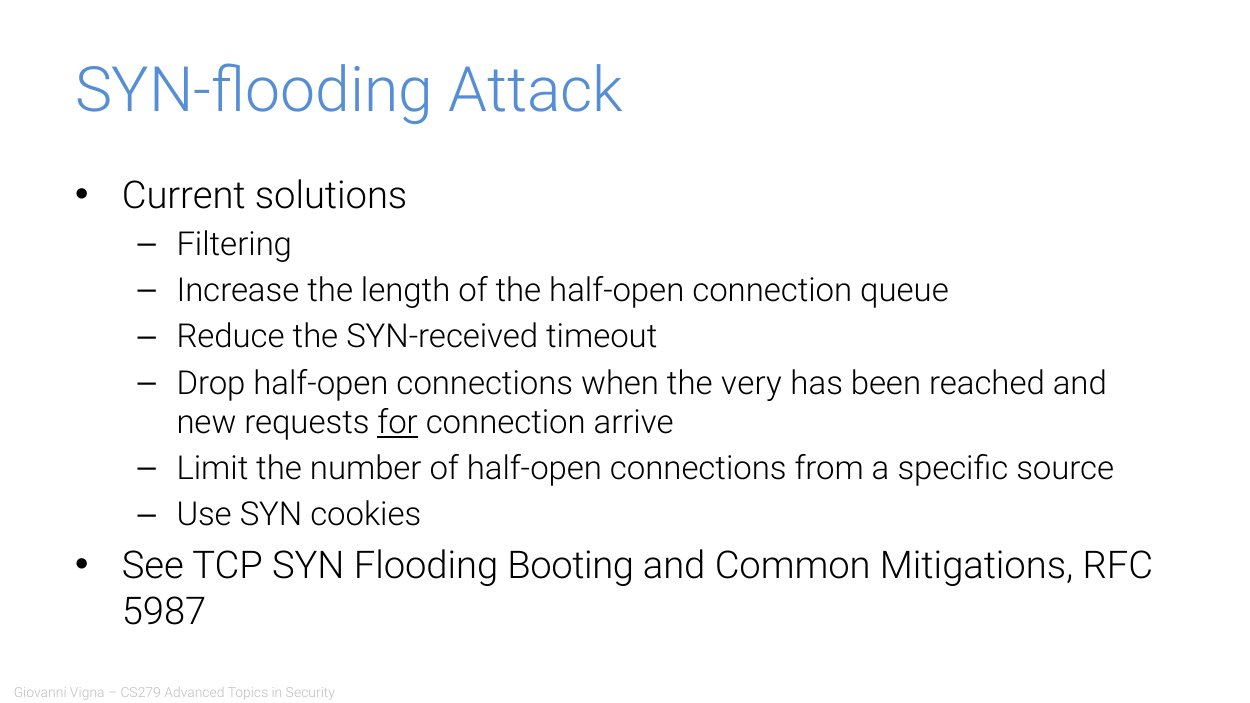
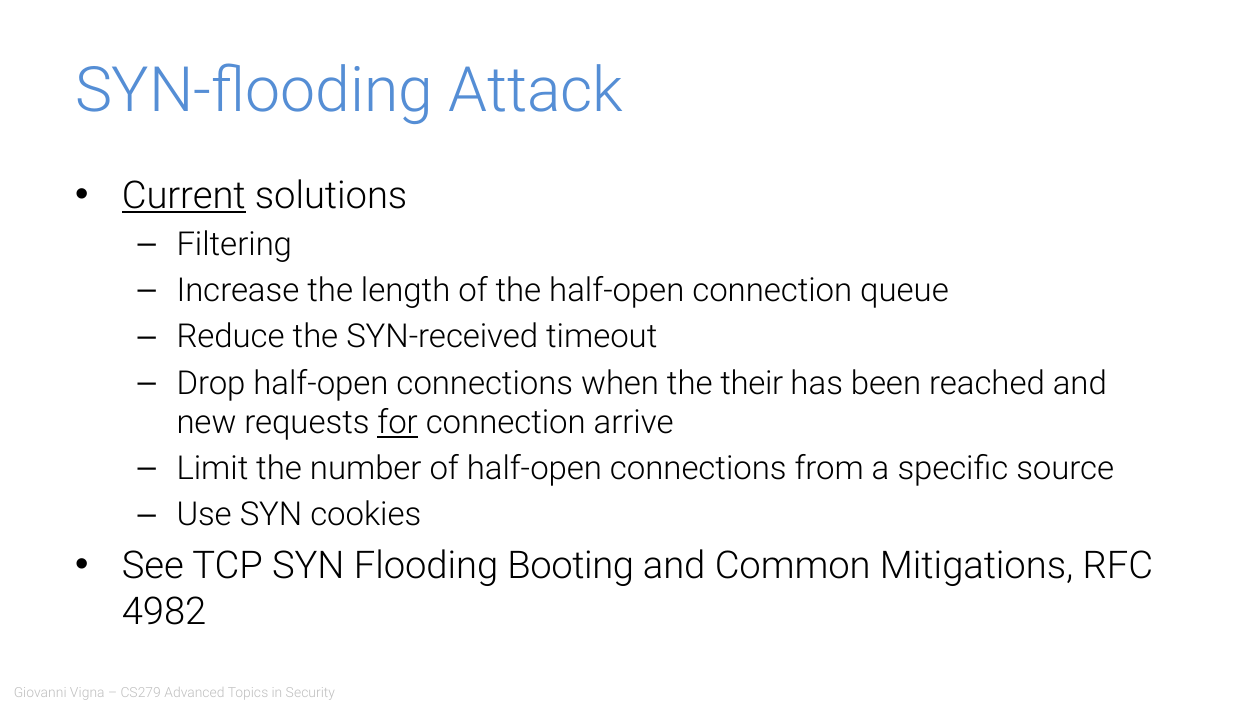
Current underline: none -> present
very: very -> their
5987: 5987 -> 4982
